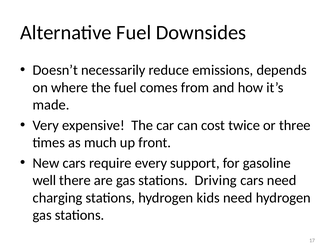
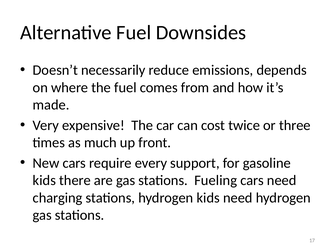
well at (44, 180): well -> kids
Driving: Driving -> Fueling
